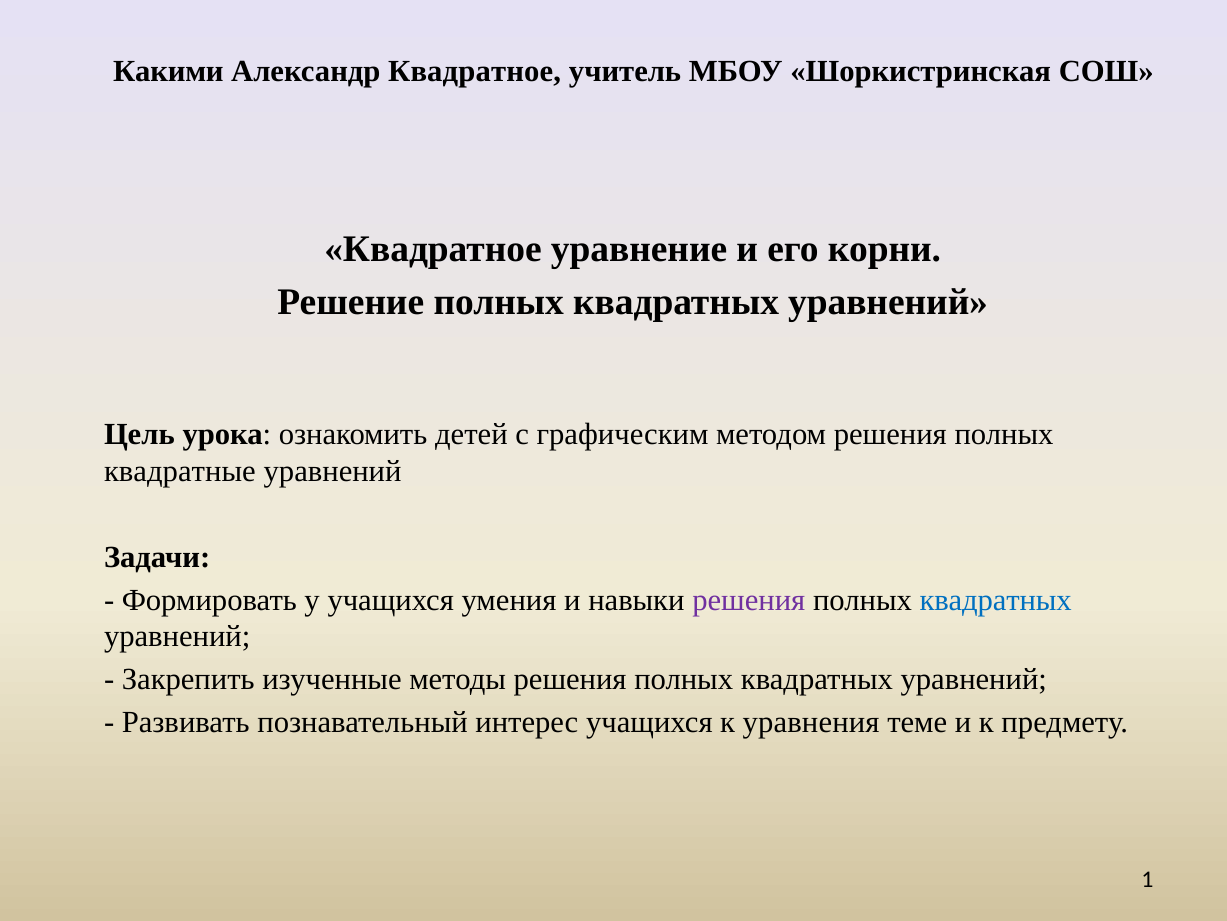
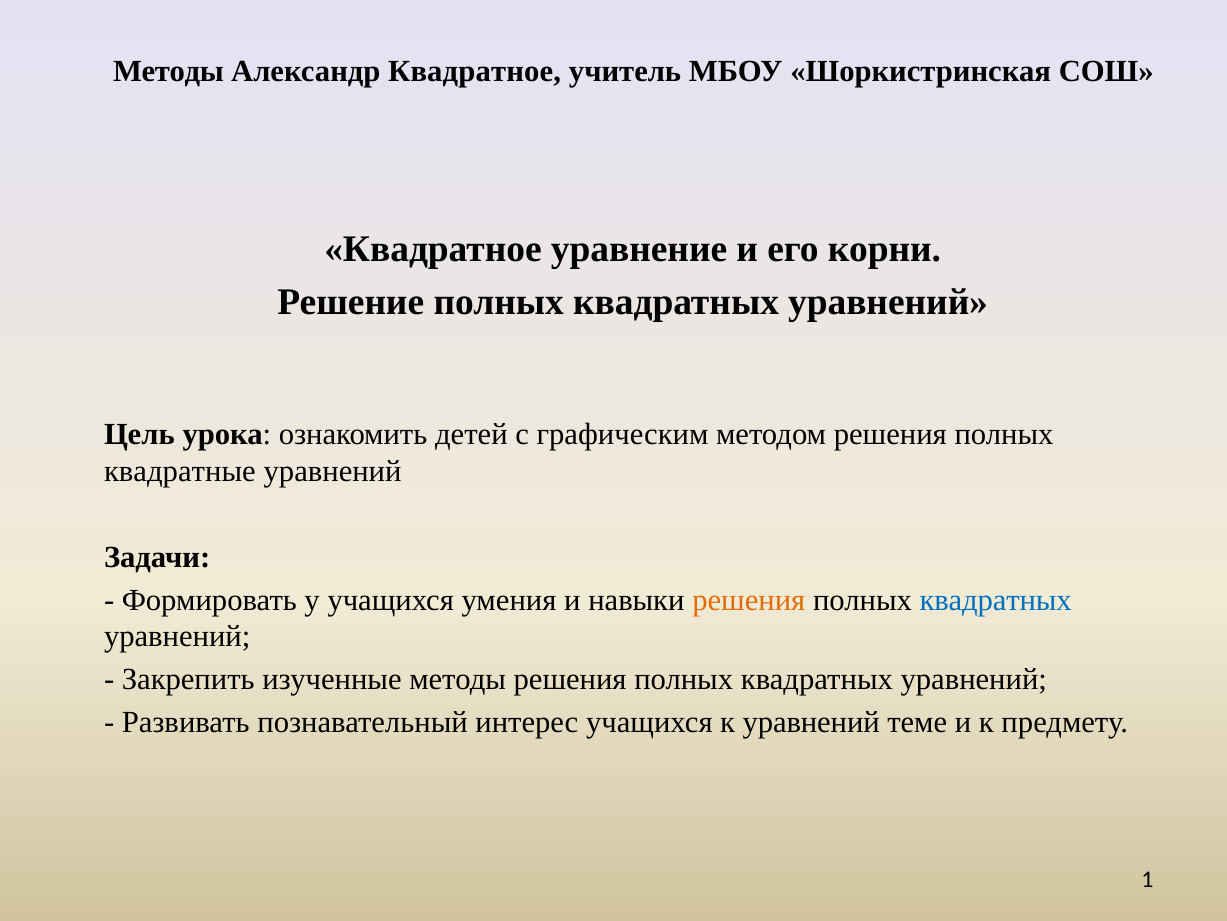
Какими at (168, 71): Какими -> Методы
решения at (749, 599) colour: purple -> orange
к уравнения: уравнения -> уравнений
